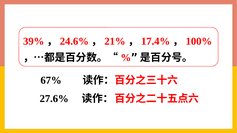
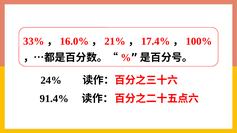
39%: 39% -> 33%
24.6%: 24.6% -> 16.0%
67%: 67% -> 24%
27.6%: 27.6% -> 91.4%
